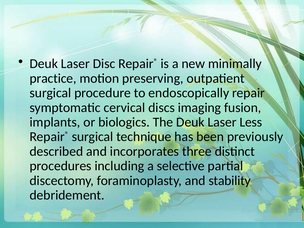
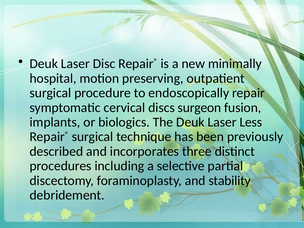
practice: practice -> hospital
imaging: imaging -> surgeon
